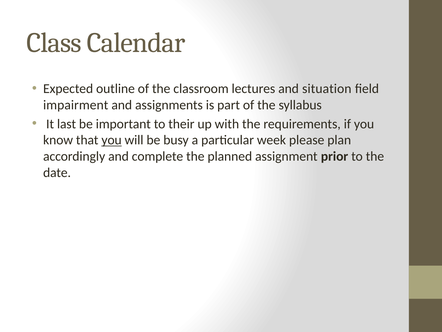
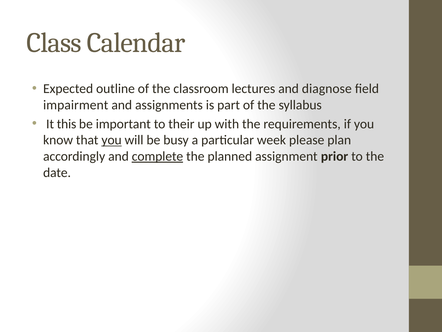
situation: situation -> diagnose
last: last -> this
complete underline: none -> present
